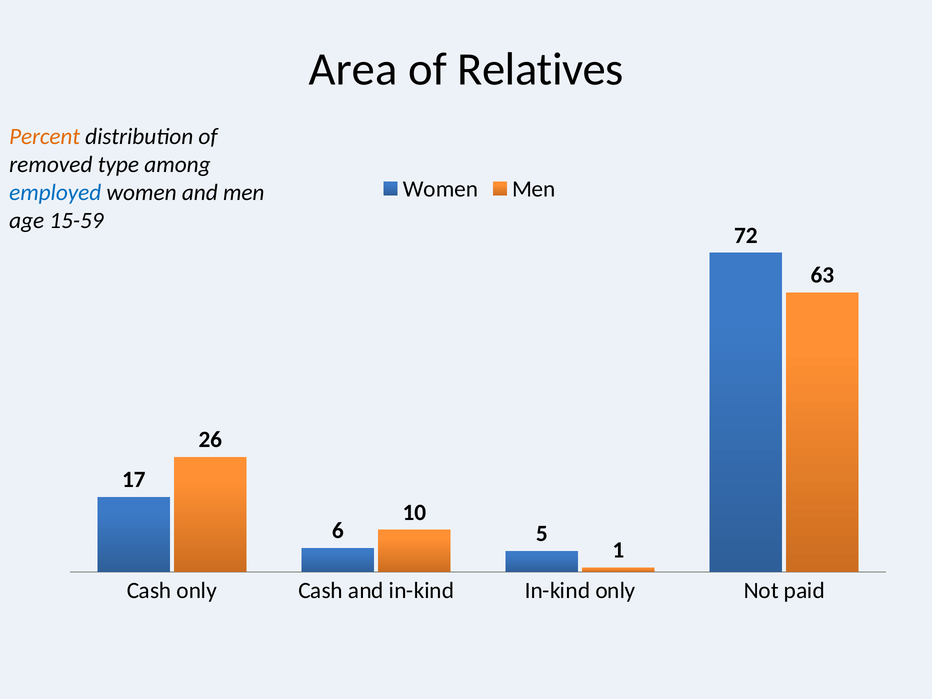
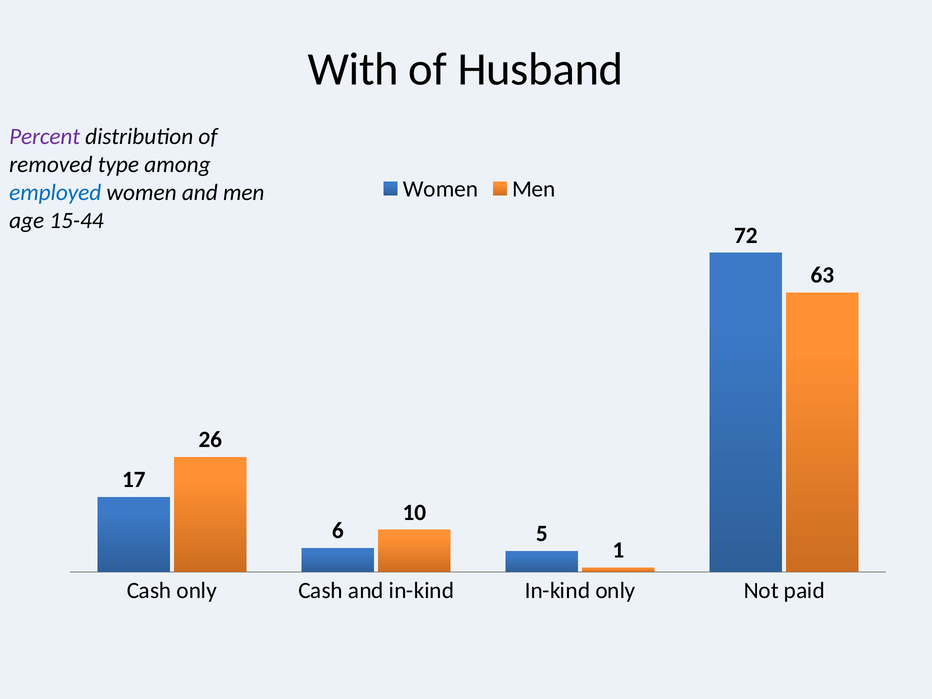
Area: Area -> With
Relatives: Relatives -> Husband
Percent colour: orange -> purple
15-59: 15-59 -> 15-44
